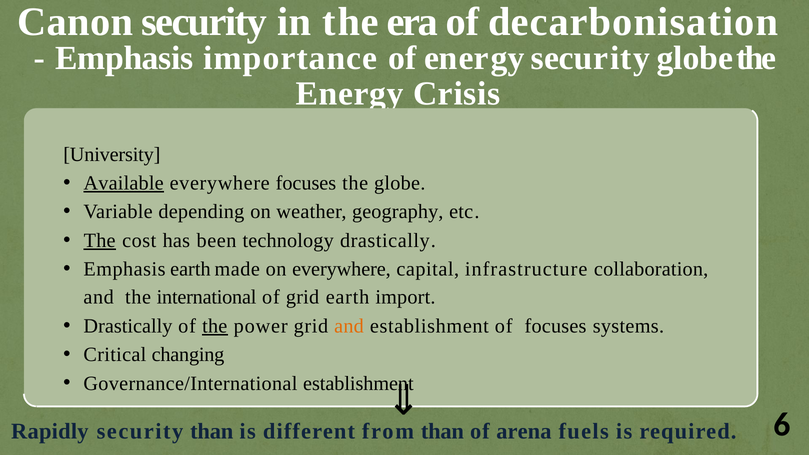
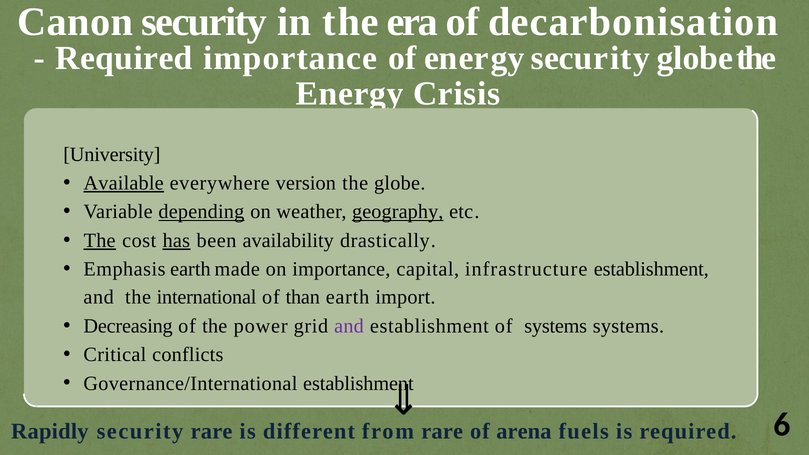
Emphasis at (124, 58): Emphasis -> Required
everywhere focuses: focuses -> version
depending underline: none -> present
geography underline: none -> present
has underline: none -> present
technology: technology -> availability
on everywhere: everywhere -> importance
infrastructure collaboration: collaboration -> establishment
of grid: grid -> than
Drastically at (128, 326): Drastically -> Decreasing
the at (215, 326) underline: present -> none
and at (349, 326) colour: orange -> purple
of focuses: focuses -> systems
changing: changing -> conflicts
security than: than -> rare
from than: than -> rare
